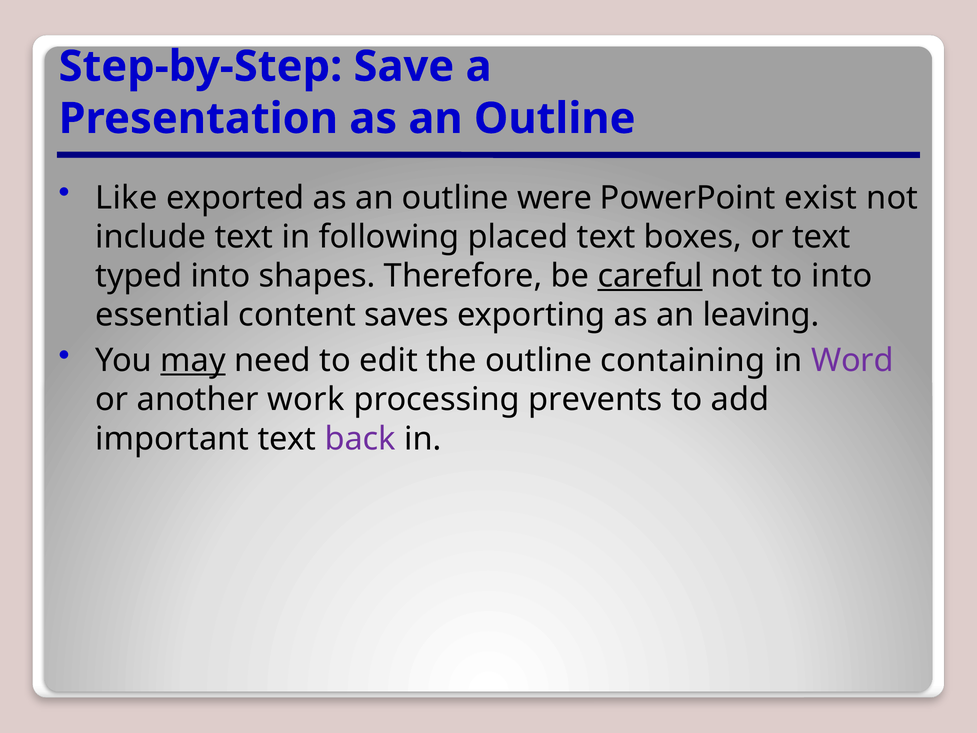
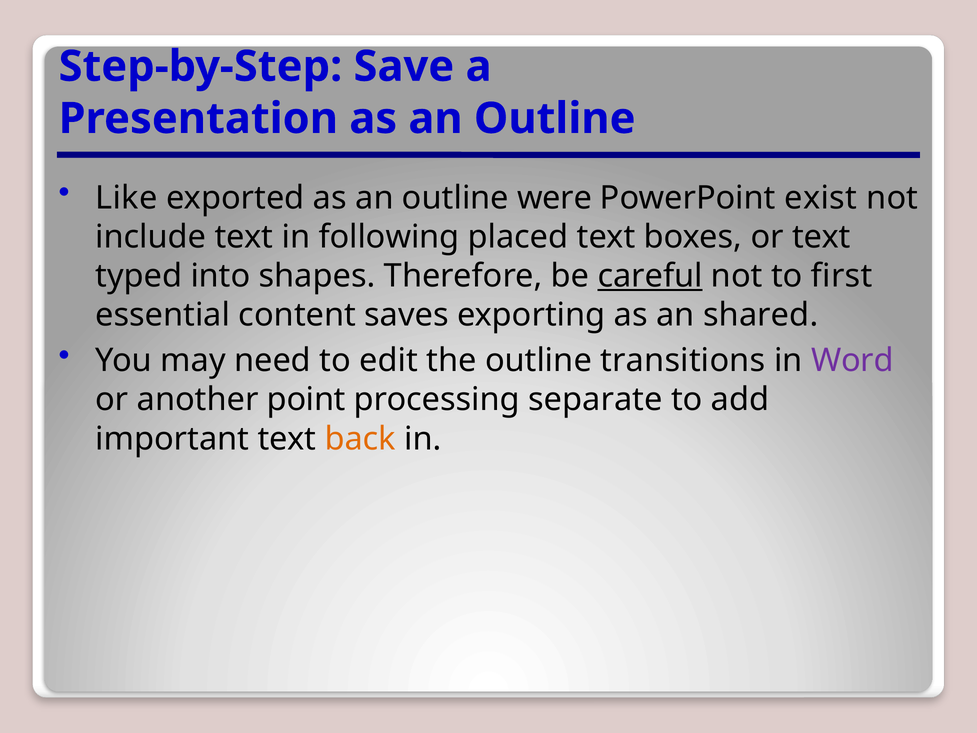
to into: into -> first
leaving: leaving -> shared
may underline: present -> none
containing: containing -> transitions
work: work -> point
prevents: prevents -> separate
back colour: purple -> orange
